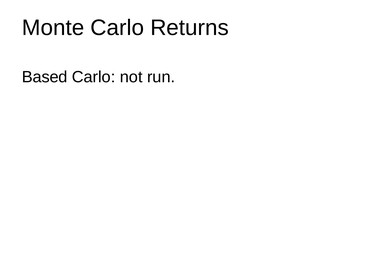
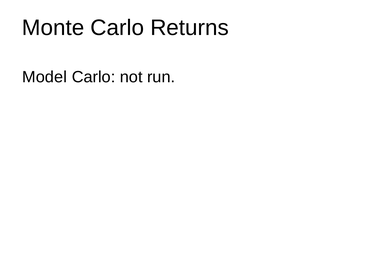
Based: Based -> Model
